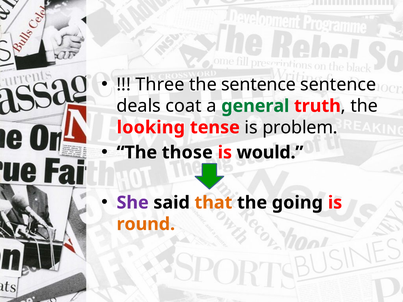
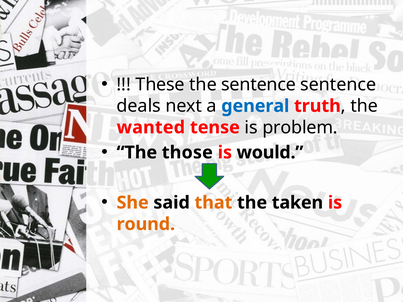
Three: Three -> These
coat: coat -> next
general colour: green -> blue
looking: looking -> wanted
She colour: purple -> orange
going: going -> taken
